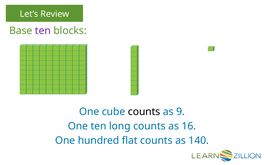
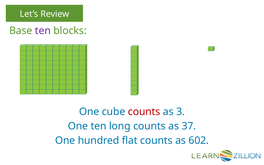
counts at (144, 112) colour: black -> red
9: 9 -> 3
16: 16 -> 37
140: 140 -> 602
